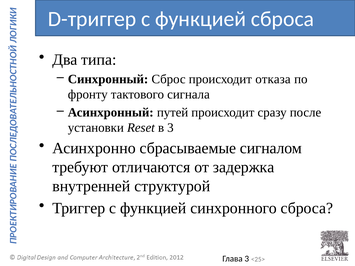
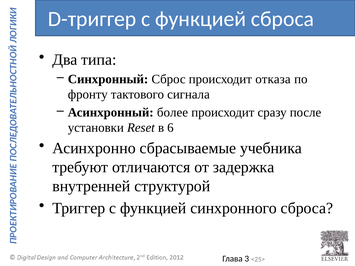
путей: путей -> более
в 3: 3 -> 6
сигналом: сигналом -> учебника
